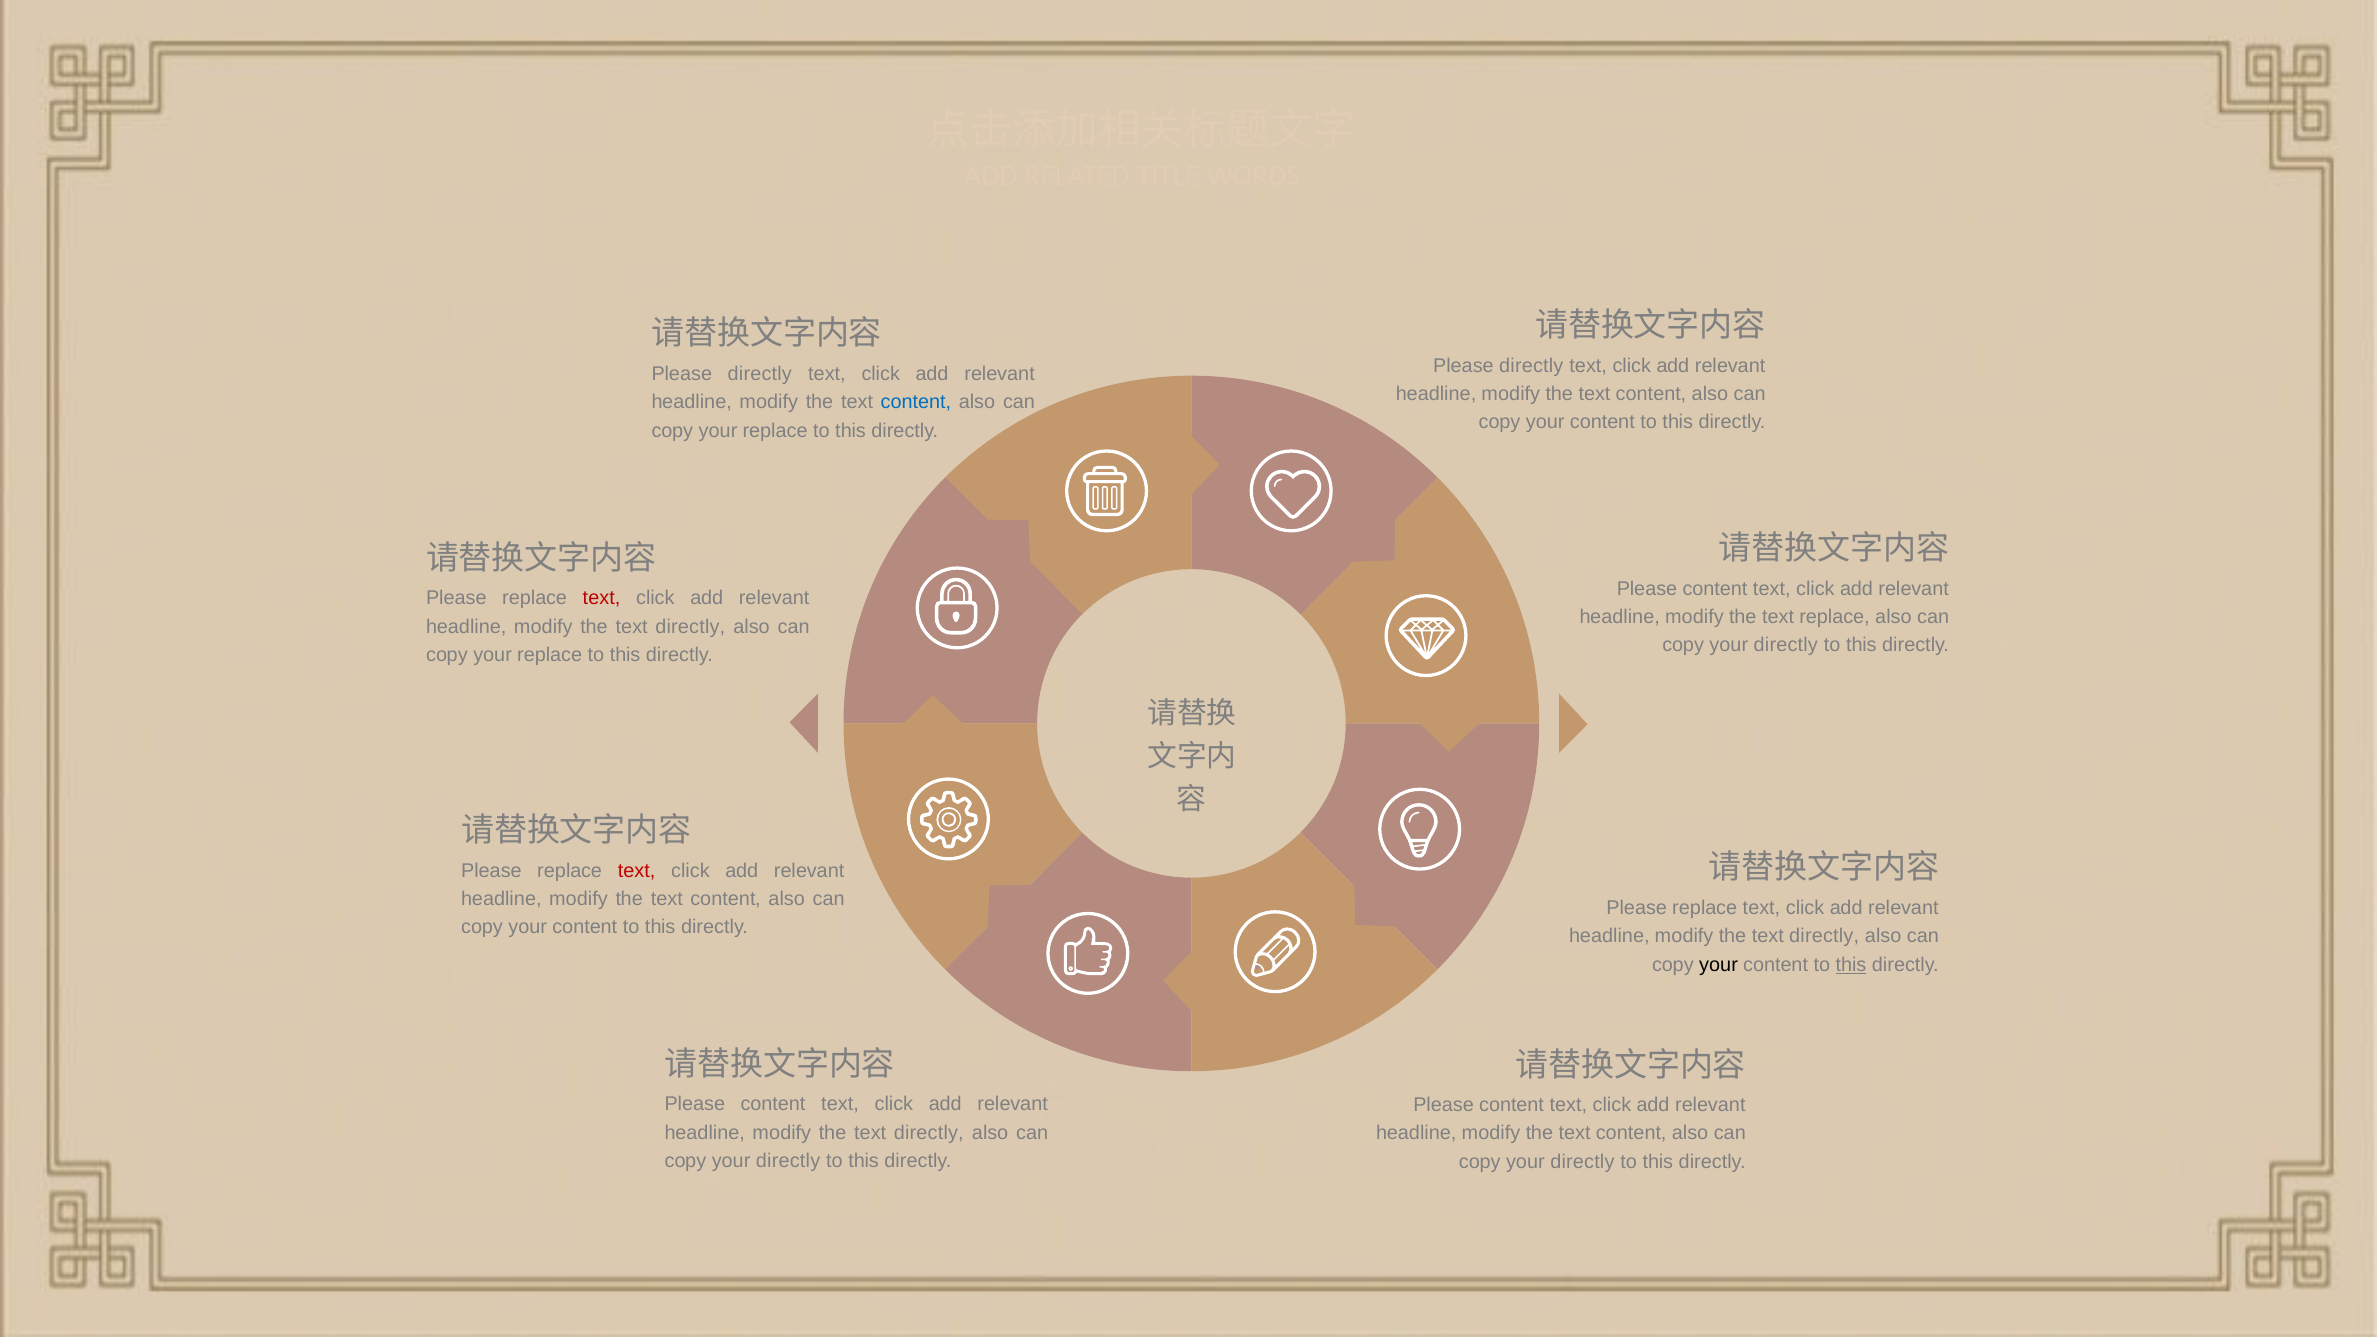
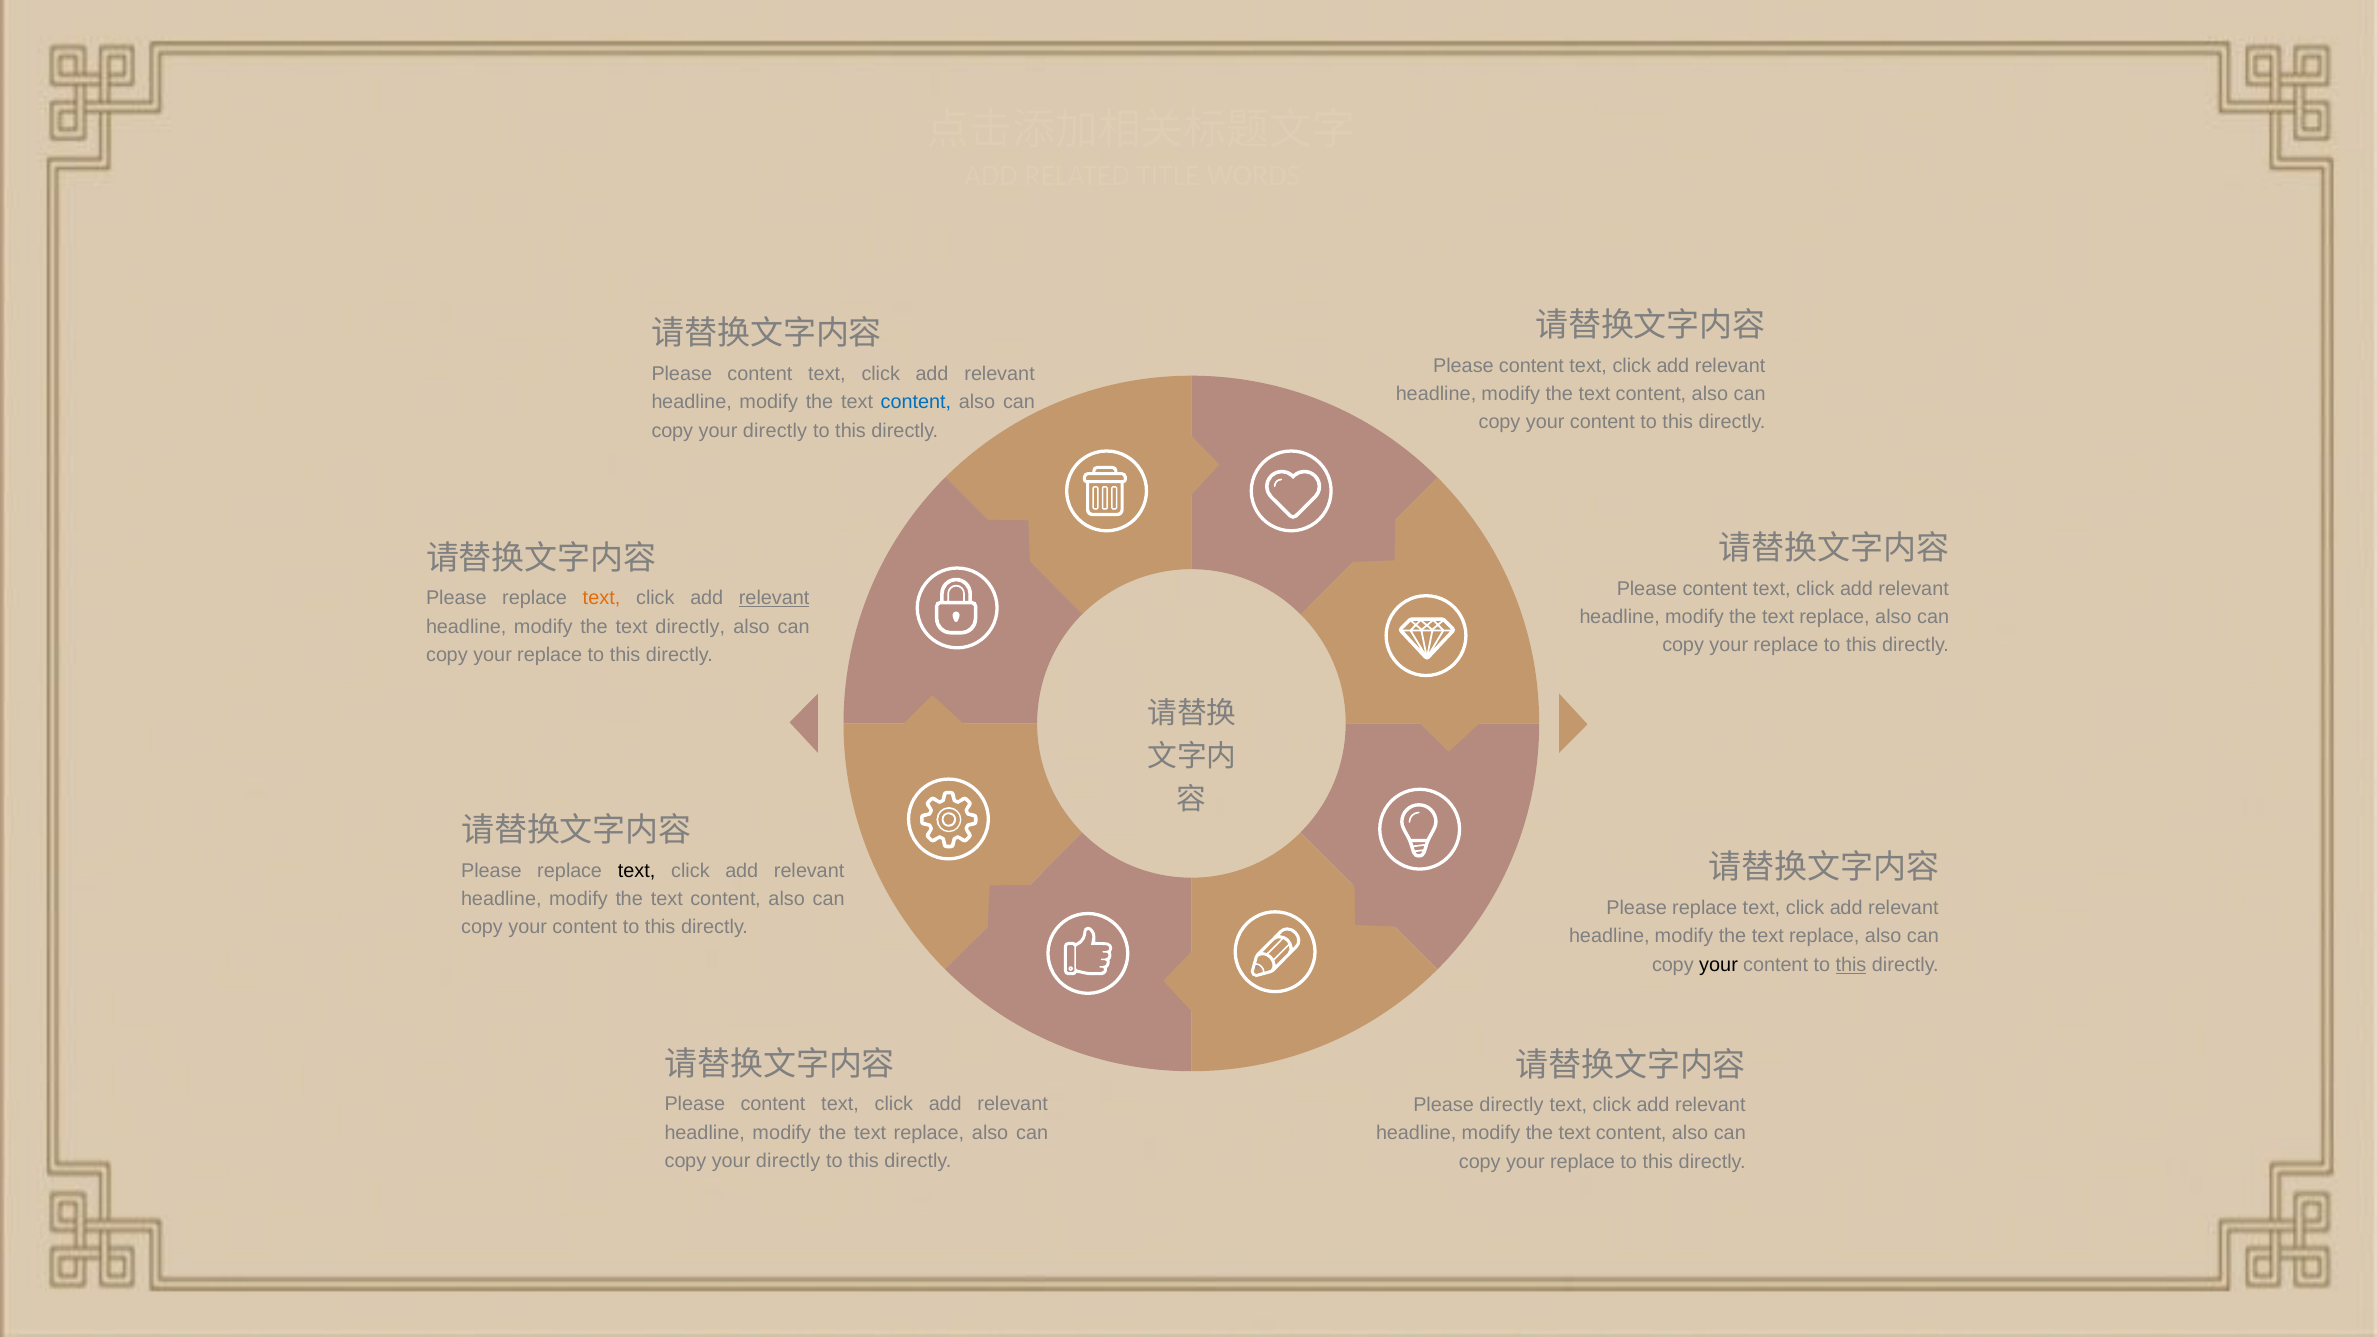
directly at (1531, 366): directly -> content
directly at (760, 374): directly -> content
replace at (775, 431): replace -> directly
text at (602, 598) colour: red -> orange
relevant at (774, 598) underline: none -> present
directly at (1786, 646): directly -> replace
text at (637, 871) colour: red -> black
directly at (1824, 936): directly -> replace
content at (1512, 1105): content -> directly
directly at (929, 1133): directly -> replace
directly at (1582, 1162): directly -> replace
